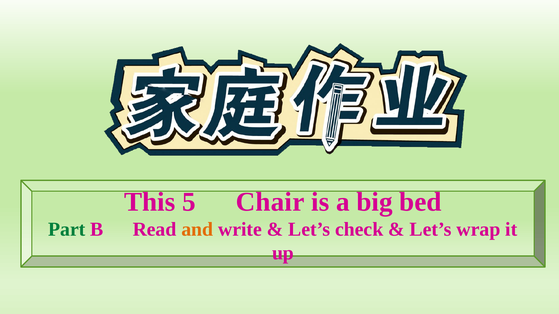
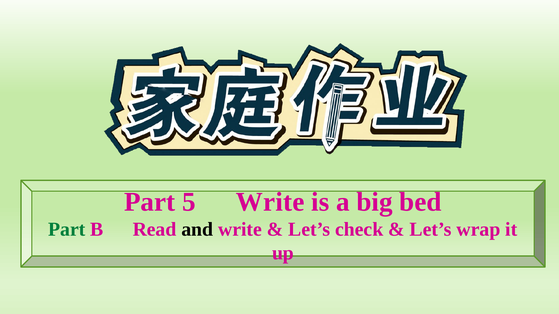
This at (150, 202): This -> Part
5 Chair: Chair -> Write
and colour: orange -> black
